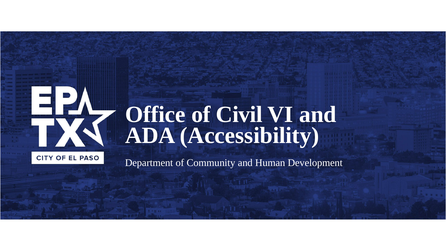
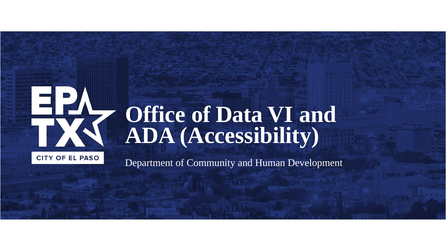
Civil: Civil -> Data
